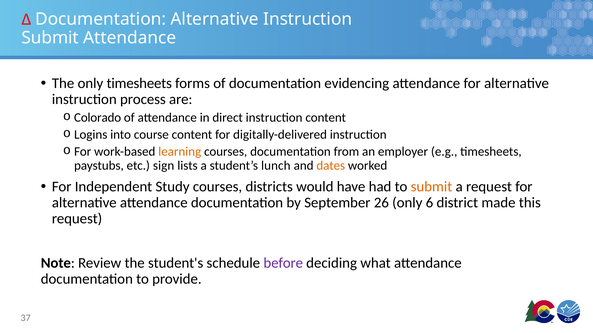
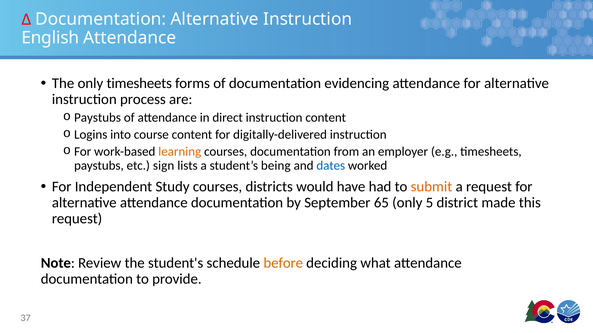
Submit at (50, 38): Submit -> English
Colorado at (98, 118): Colorado -> Paystubs
lunch: lunch -> being
dates colour: orange -> blue
26: 26 -> 65
6: 6 -> 5
before colour: purple -> orange
